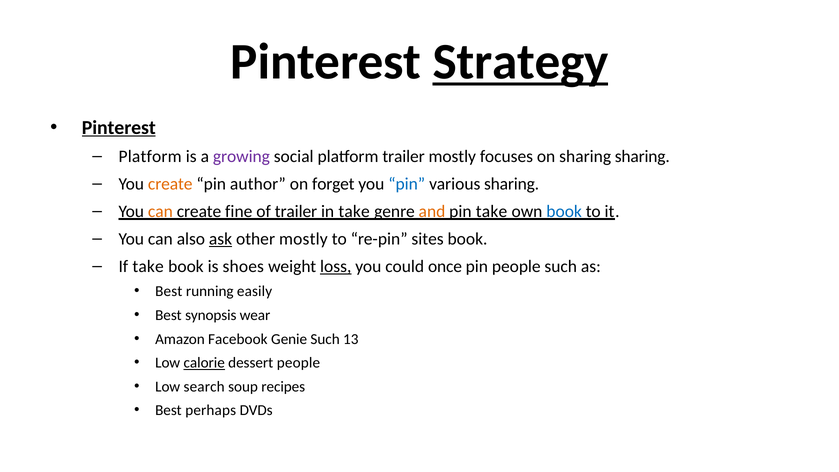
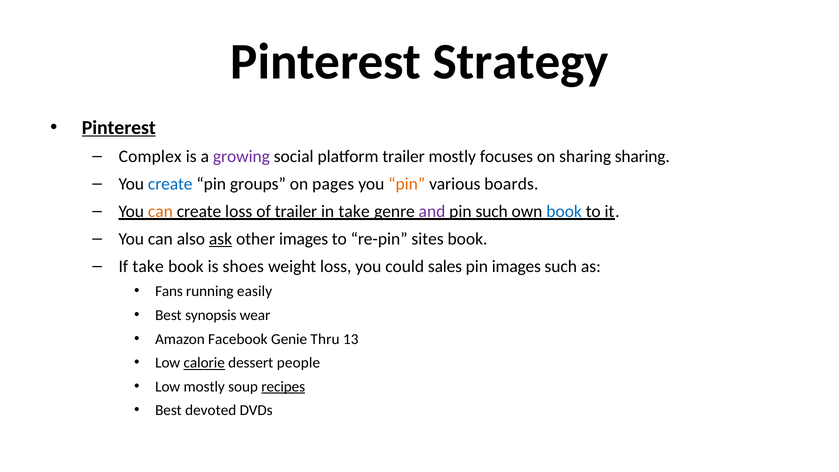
Strategy underline: present -> none
Platform at (150, 156): Platform -> Complex
create at (170, 184) colour: orange -> blue
author: author -> groups
forget: forget -> pages
pin at (407, 184) colour: blue -> orange
various sharing: sharing -> boards
create fine: fine -> loss
and colour: orange -> purple
pin take: take -> such
other mostly: mostly -> images
loss at (336, 266) underline: present -> none
once: once -> sales
pin people: people -> images
Best at (169, 291): Best -> Fans
Genie Such: Such -> Thru
Low search: search -> mostly
recipes underline: none -> present
perhaps: perhaps -> devoted
